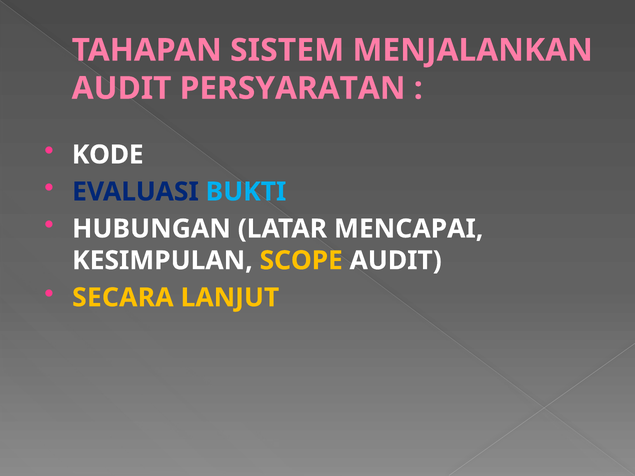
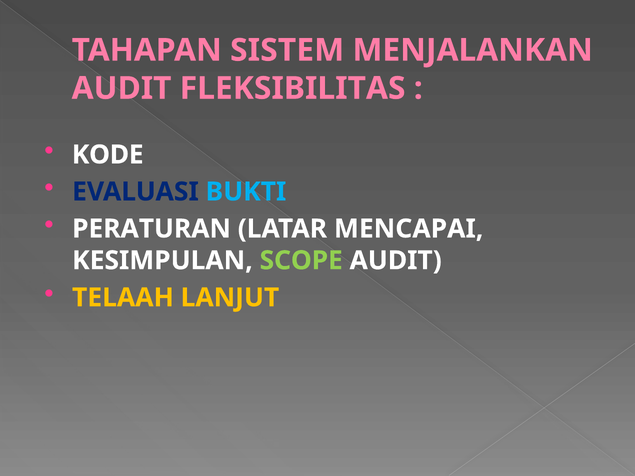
PERSYARATAN: PERSYARATAN -> FLEKSIBILITAS
HUBUNGAN: HUBUNGAN -> PERATURAN
SCOPE colour: yellow -> light green
SECARA: SECARA -> TELAAH
